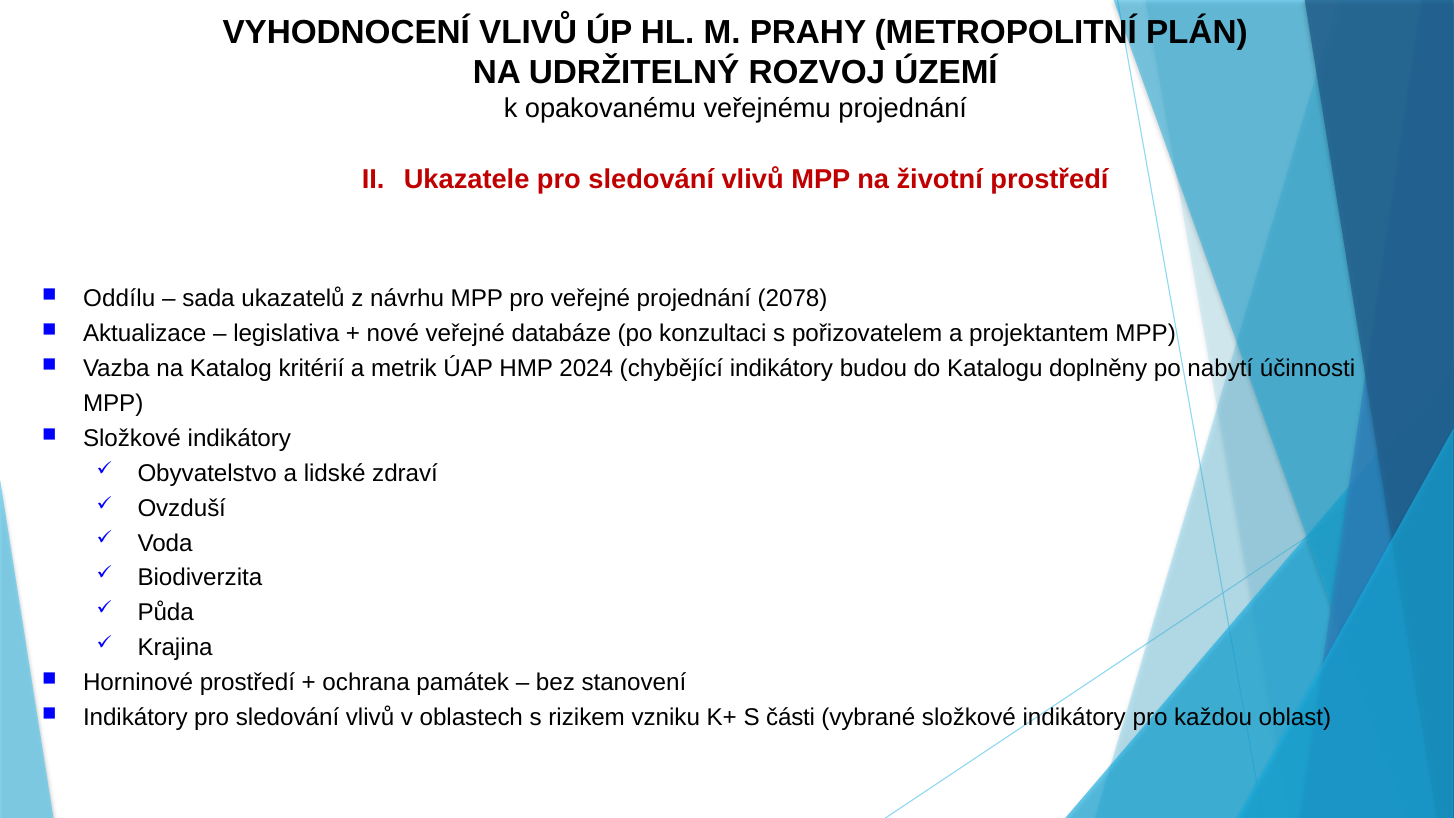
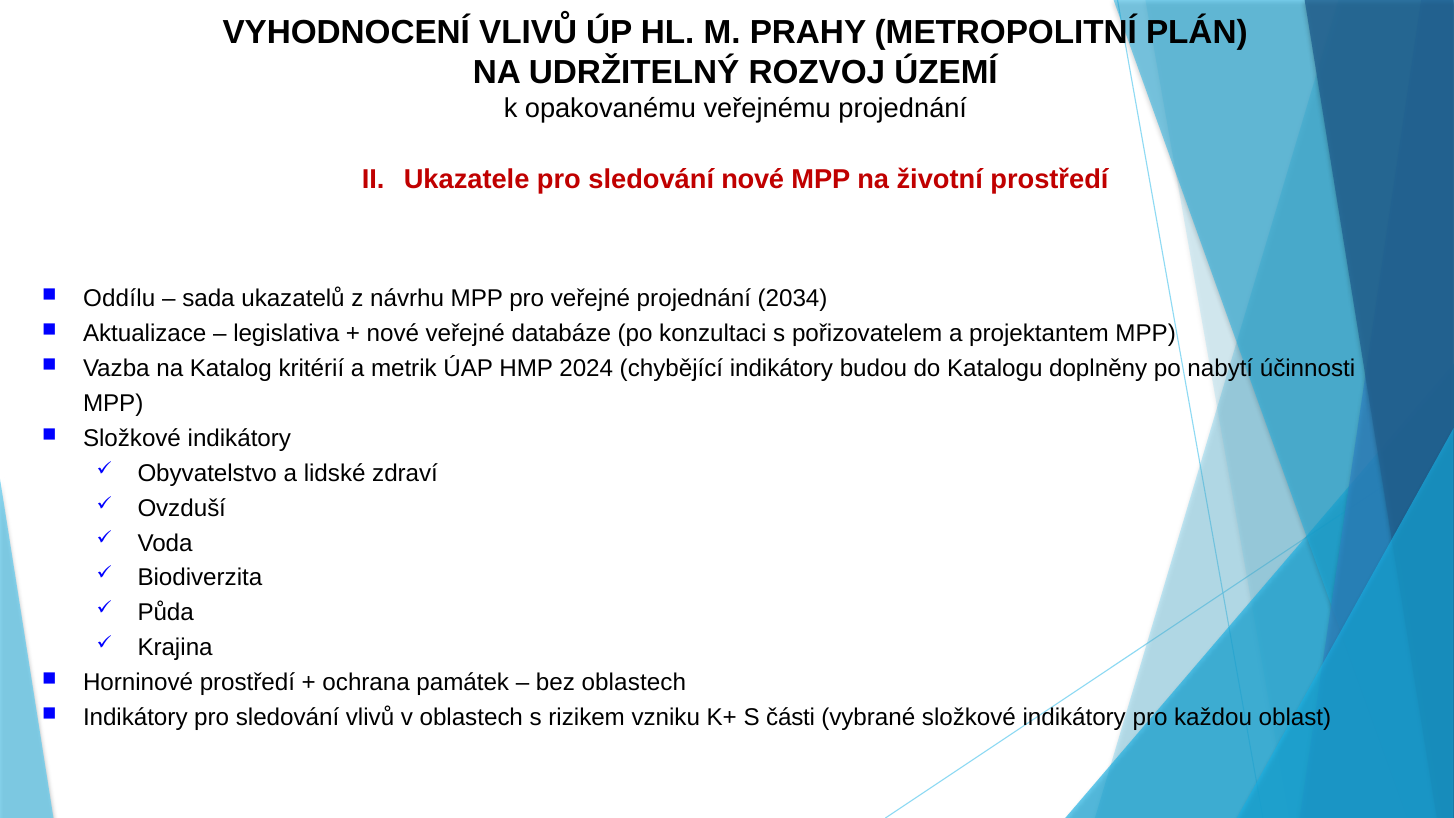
Ukazatele pro sledování vlivů: vlivů -> nové
2078: 2078 -> 2034
bez stanovení: stanovení -> oblastech
